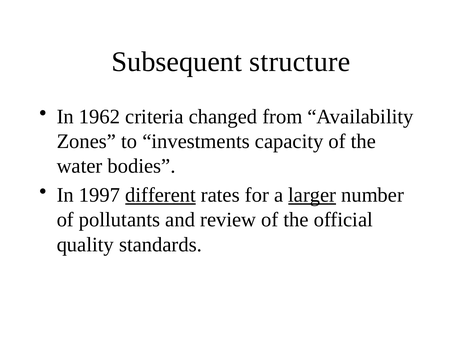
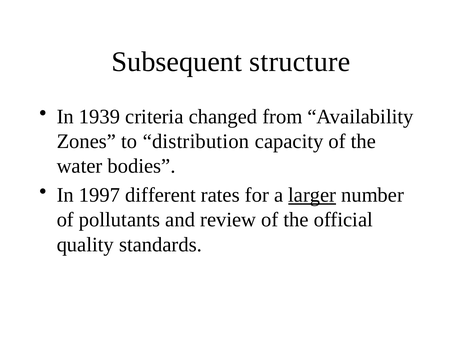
1962: 1962 -> 1939
investments: investments -> distribution
different underline: present -> none
